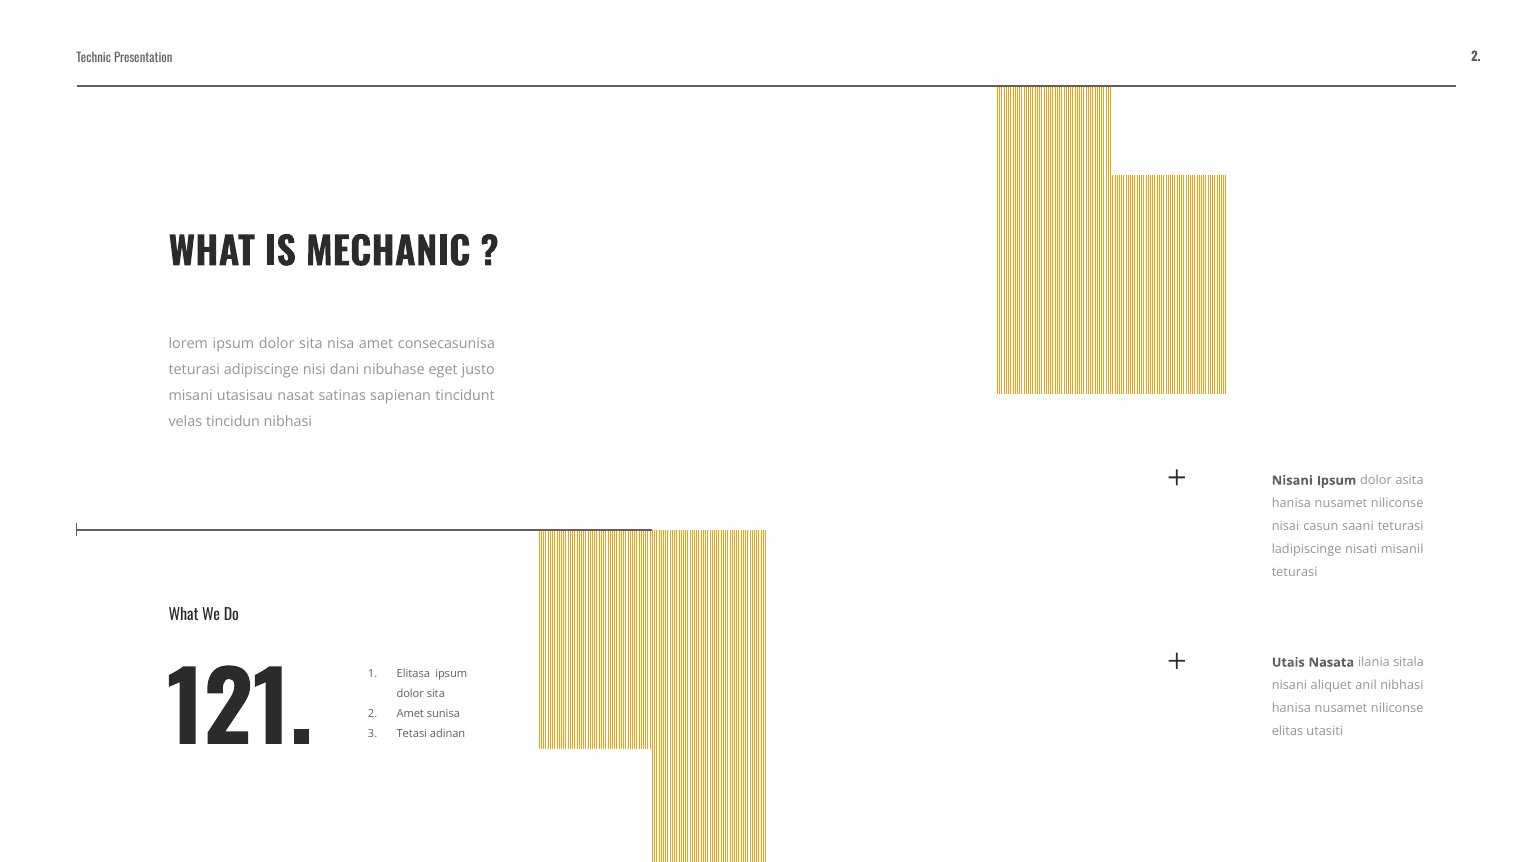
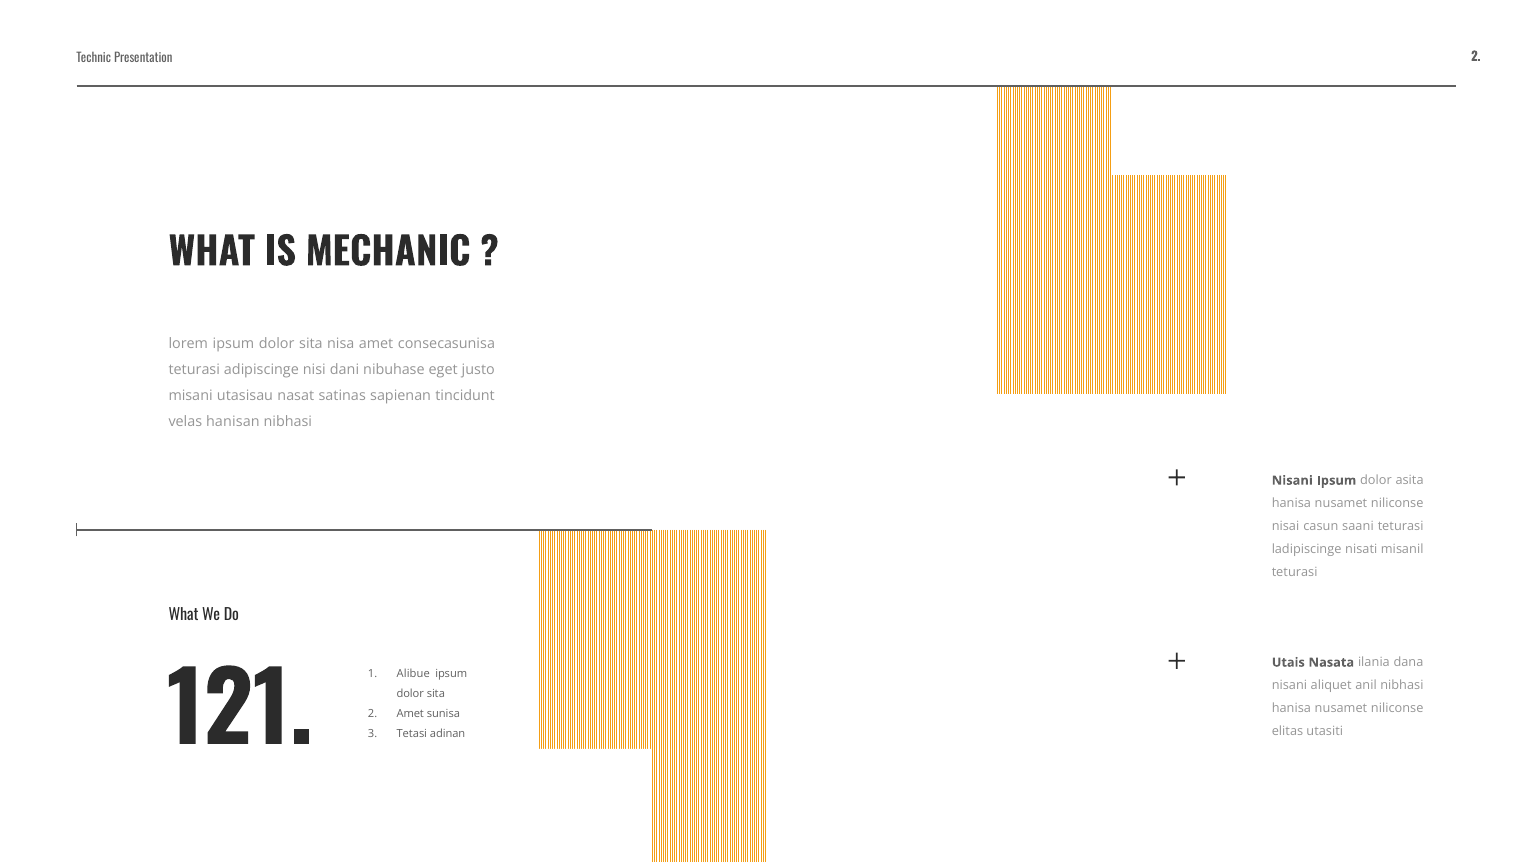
tincidun: tincidun -> hanisan
sitala: sitala -> dana
Elitasa: Elitasa -> Alibue
